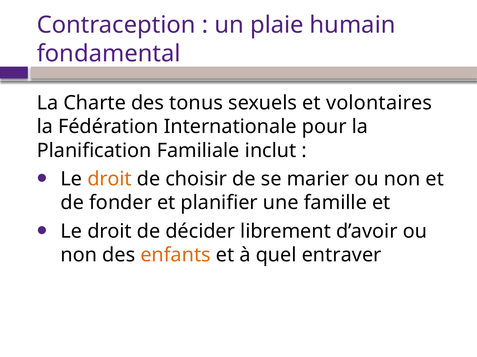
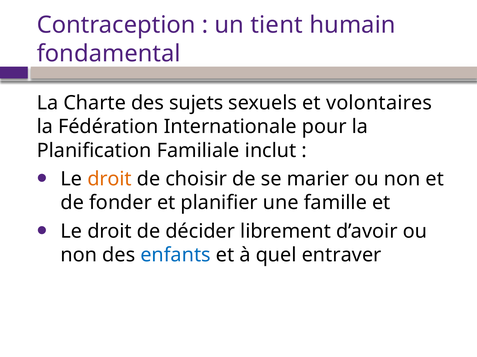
plaie: plaie -> tient
tonus: tonus -> sujets
enfants colour: orange -> blue
